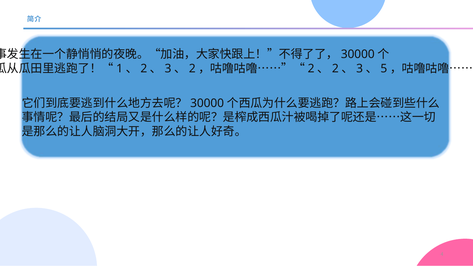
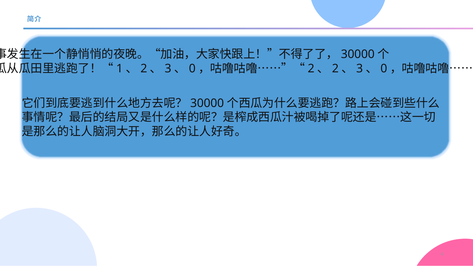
2 at (192, 69): 2 -> 0
5 at (384, 69): 5 -> 0
